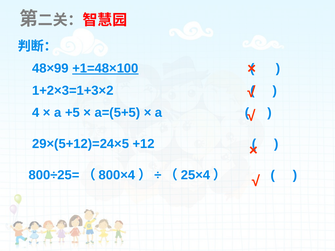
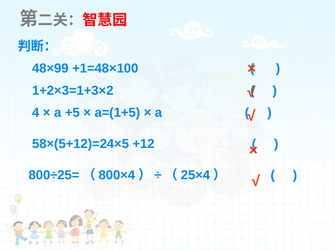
+1=48×100 underline: present -> none
a=(5+5: a=(5+5 -> a=(1+5
29×(5+12)=24×5: 29×(5+12)=24×5 -> 58×(5+12)=24×5
